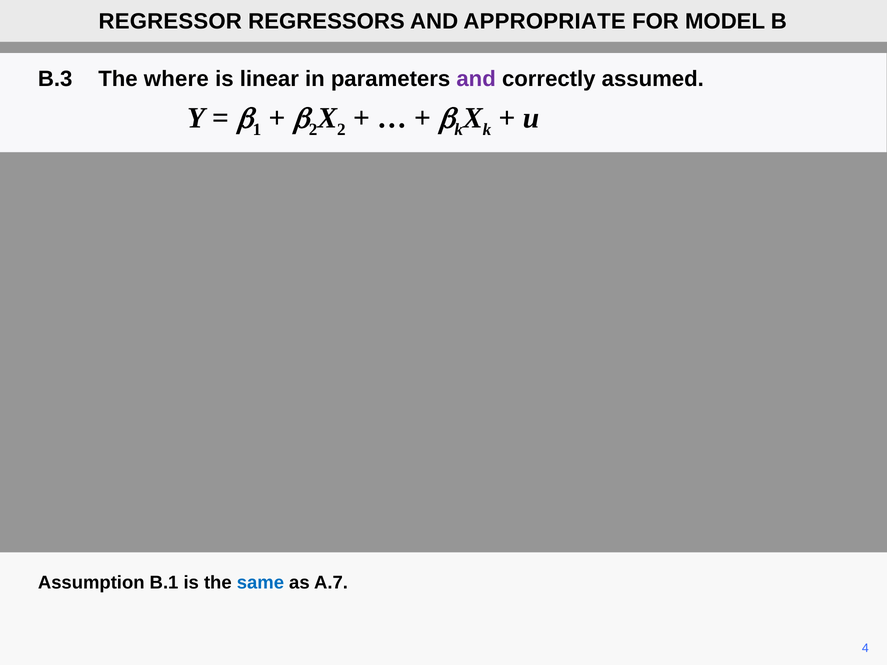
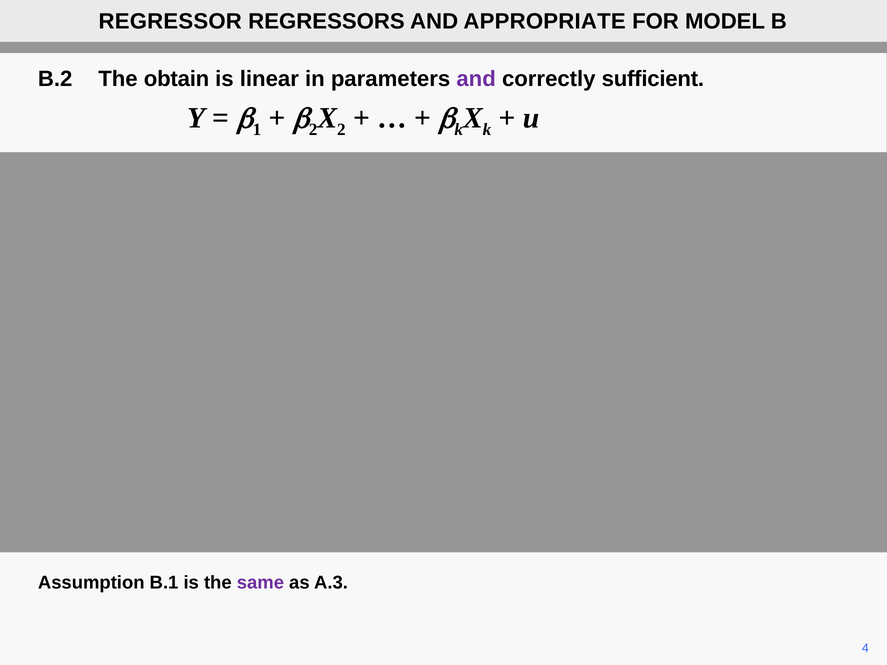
B.3: B.3 -> B.2
where: where -> obtain
assumed: assumed -> sufficient
same colour: blue -> purple
A.7: A.7 -> A.3
